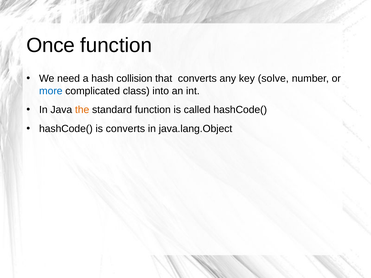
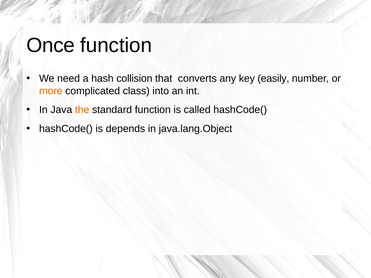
solve: solve -> easily
more colour: blue -> orange
is converts: converts -> depends
